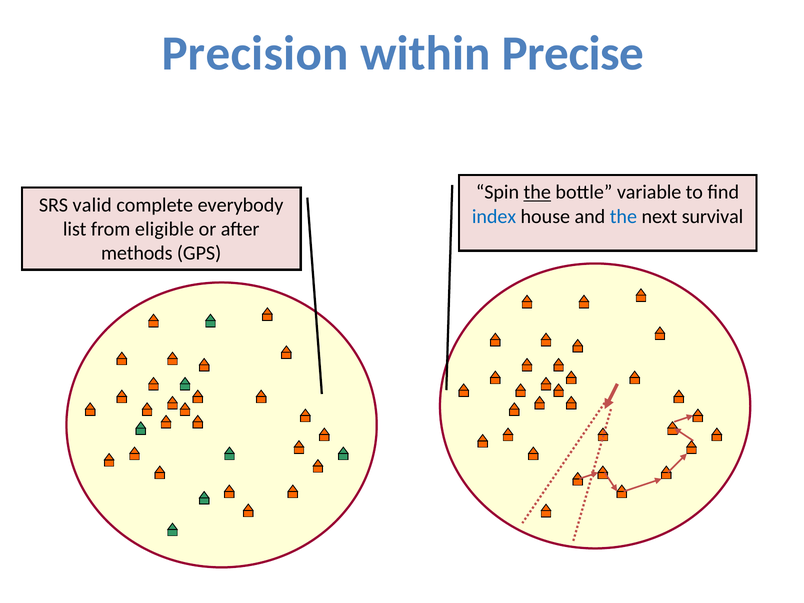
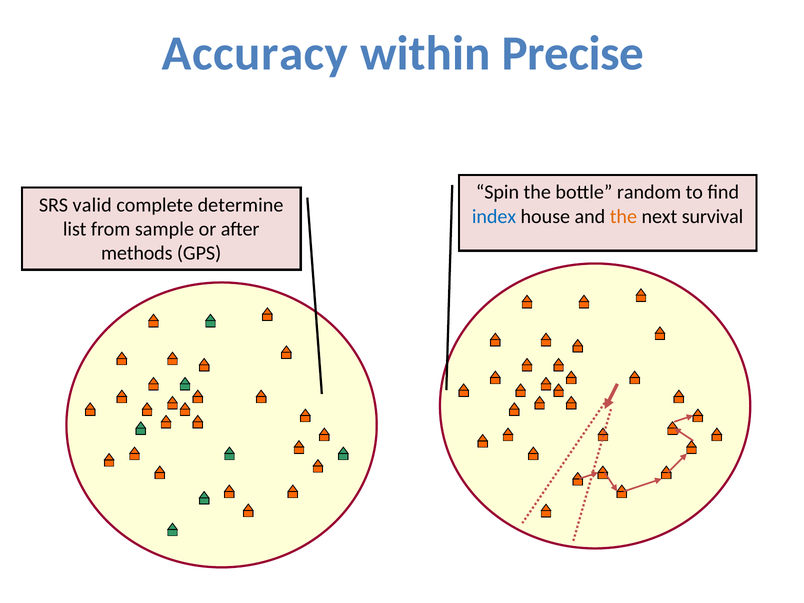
Precision: Precision -> Accuracy
the at (537, 192) underline: present -> none
variable: variable -> random
everybody: everybody -> determine
the at (623, 216) colour: blue -> orange
eligible: eligible -> sample
